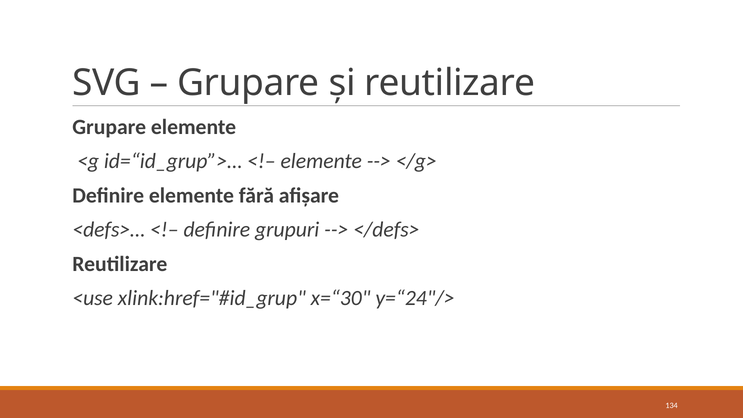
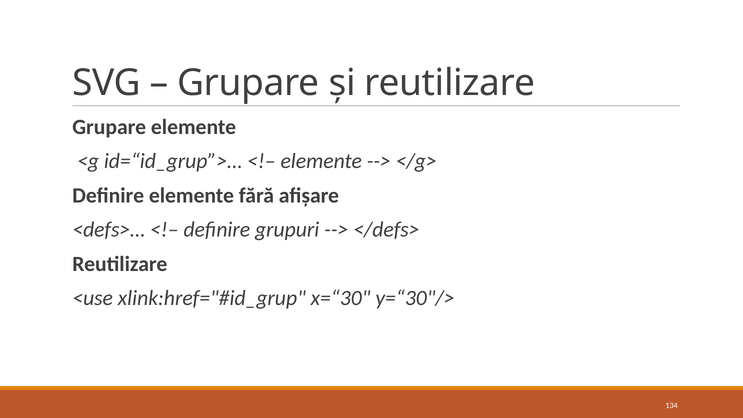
y=“24"/>: y=“24"/> -> y=“30"/>
